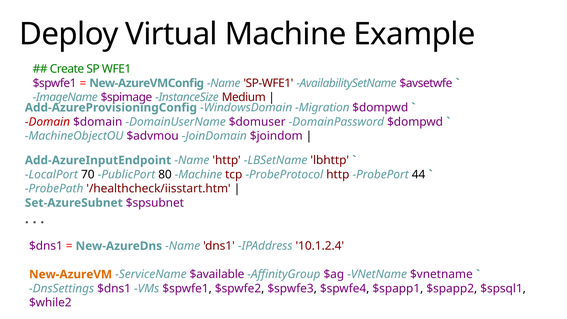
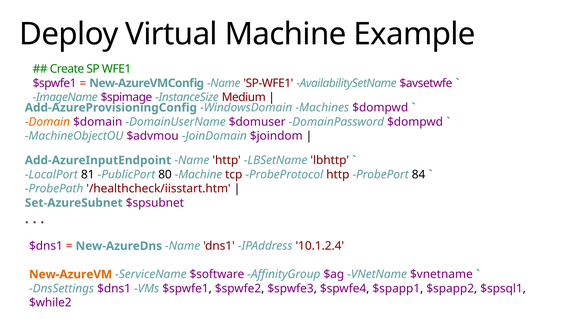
Migration: Migration -> Machines
Domain colour: red -> orange
70: 70 -> 81
44: 44 -> 84
$available: $available -> $software
